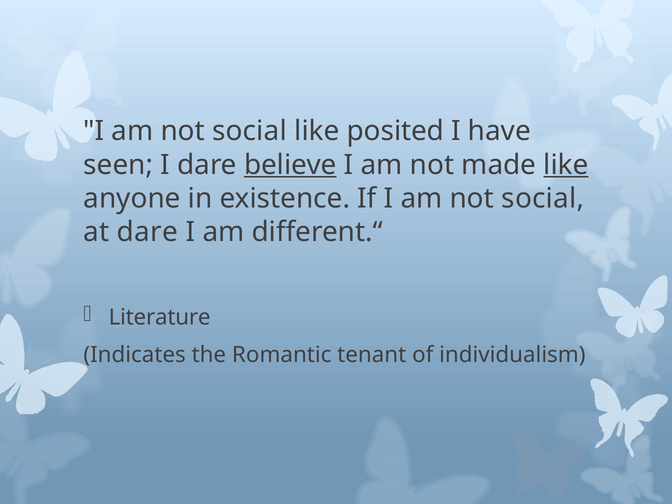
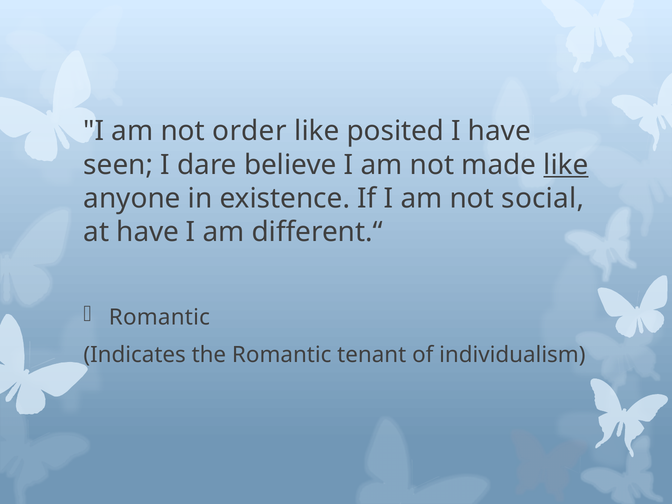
social at (250, 131): social -> order
believe underline: present -> none
at dare: dare -> have
Literature at (160, 317): Literature -> Romantic
